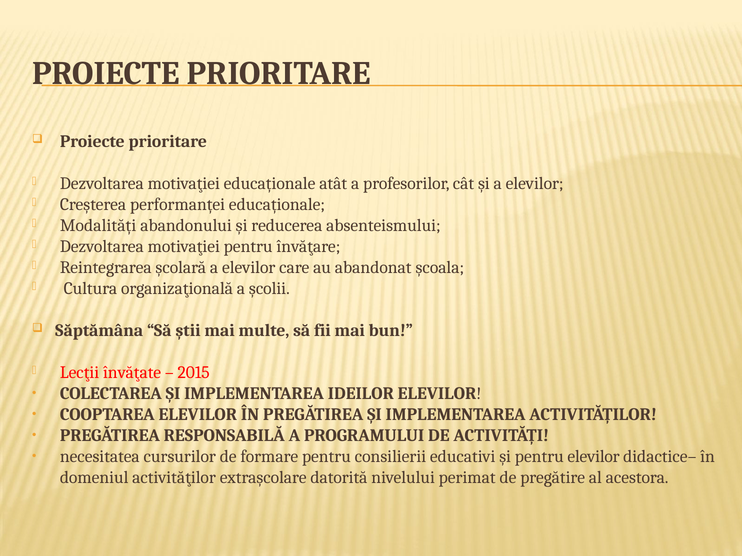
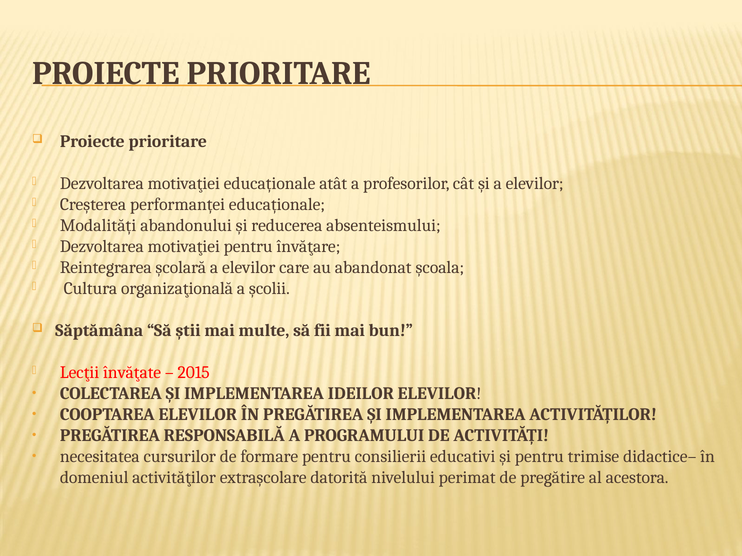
pentru elevilor: elevilor -> trimise
